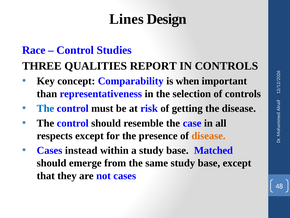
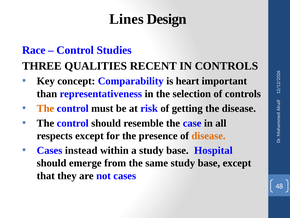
REPORT: REPORT -> RECENT
when: when -> heart
The at (45, 108) colour: blue -> orange
Matched: Matched -> Hospital
